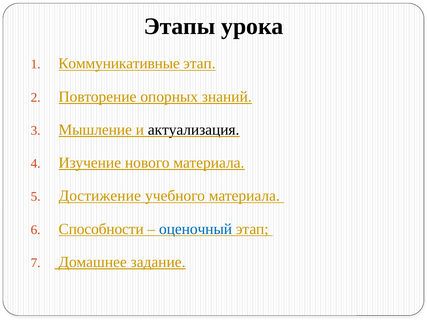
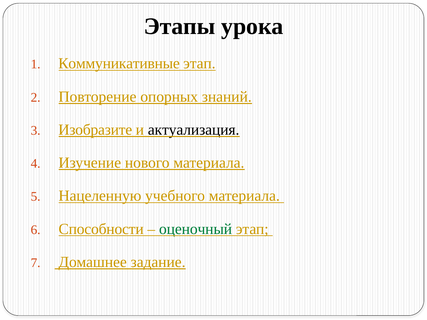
Мышление: Мышление -> Изобразите
Достижение: Достижение -> Нацеленную
оценочный colour: blue -> green
